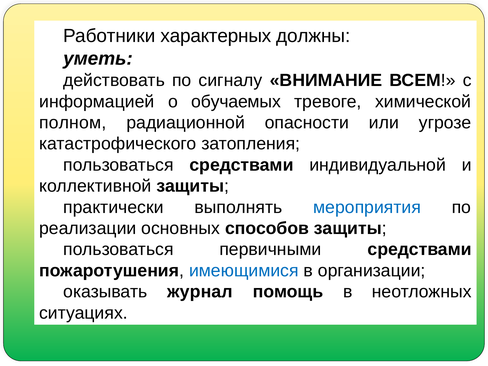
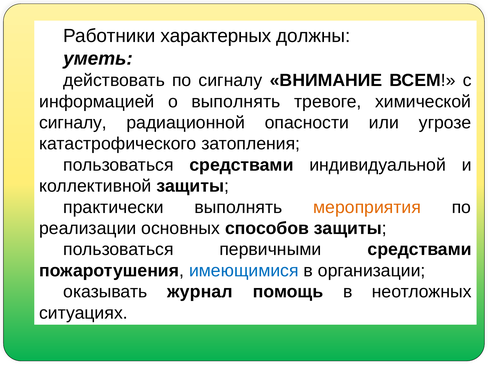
о обучаемых: обучаемых -> выполнять
полном at (73, 123): полном -> сигналу
мероприятия colour: blue -> orange
